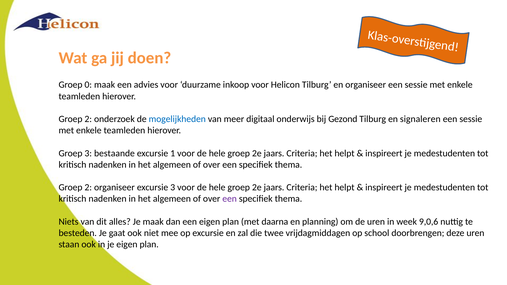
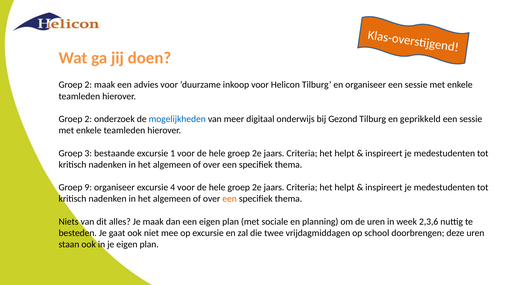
0 at (88, 85): 0 -> 2
signaleren: signaleren -> geprikkeld
2 at (88, 188): 2 -> 9
excursie 3: 3 -> 4
een at (230, 199) colour: purple -> orange
daarna: daarna -> sociale
9,0,6: 9,0,6 -> 2,3,6
